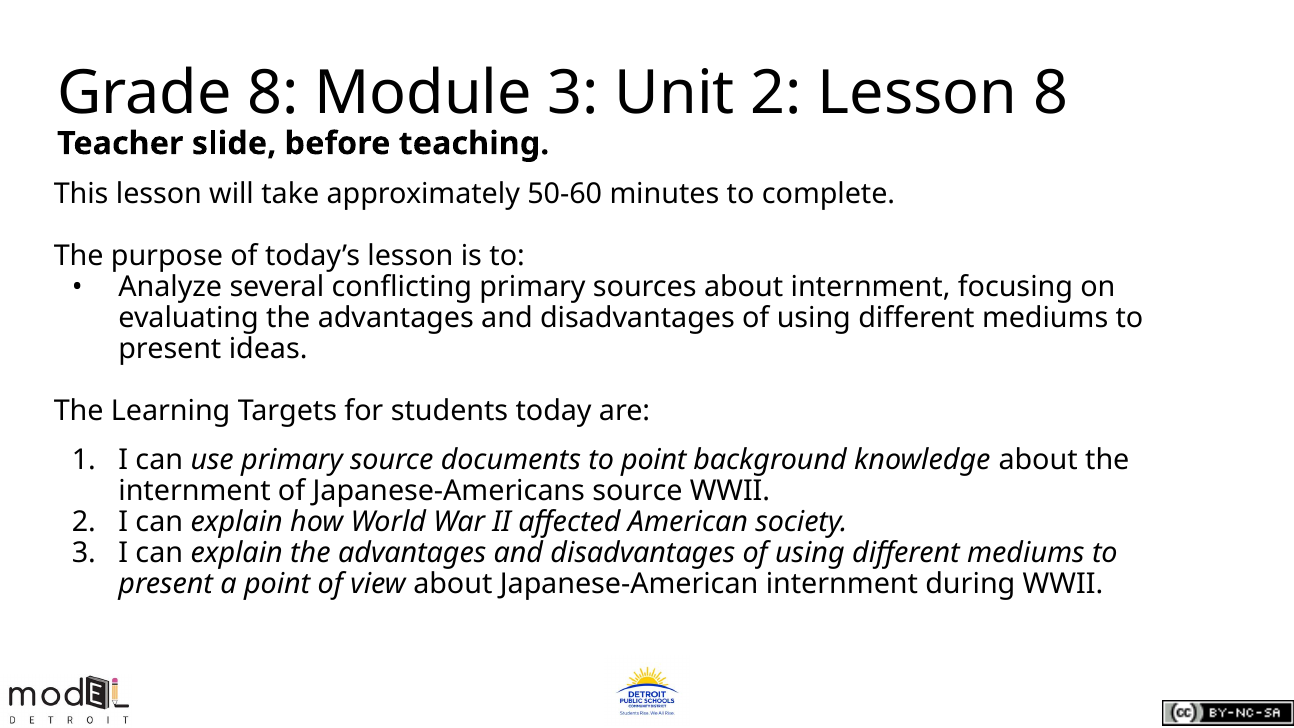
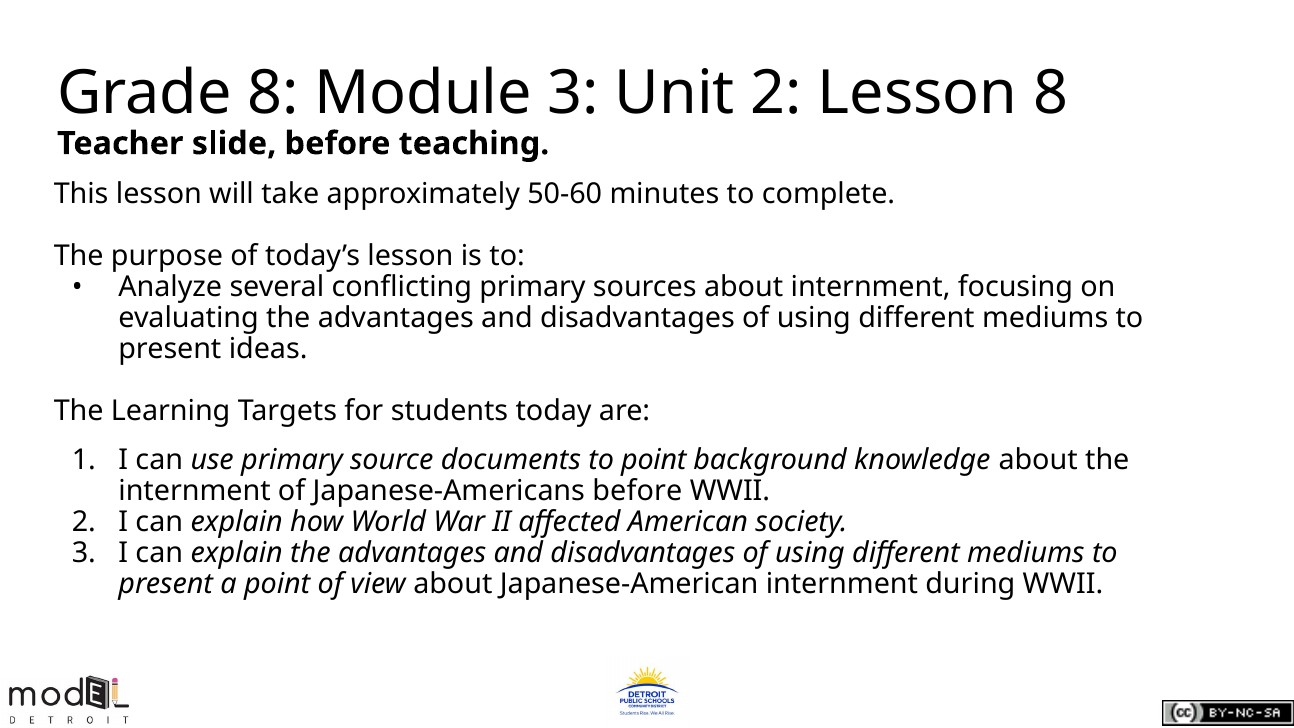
Japanese-Americans source: source -> before
